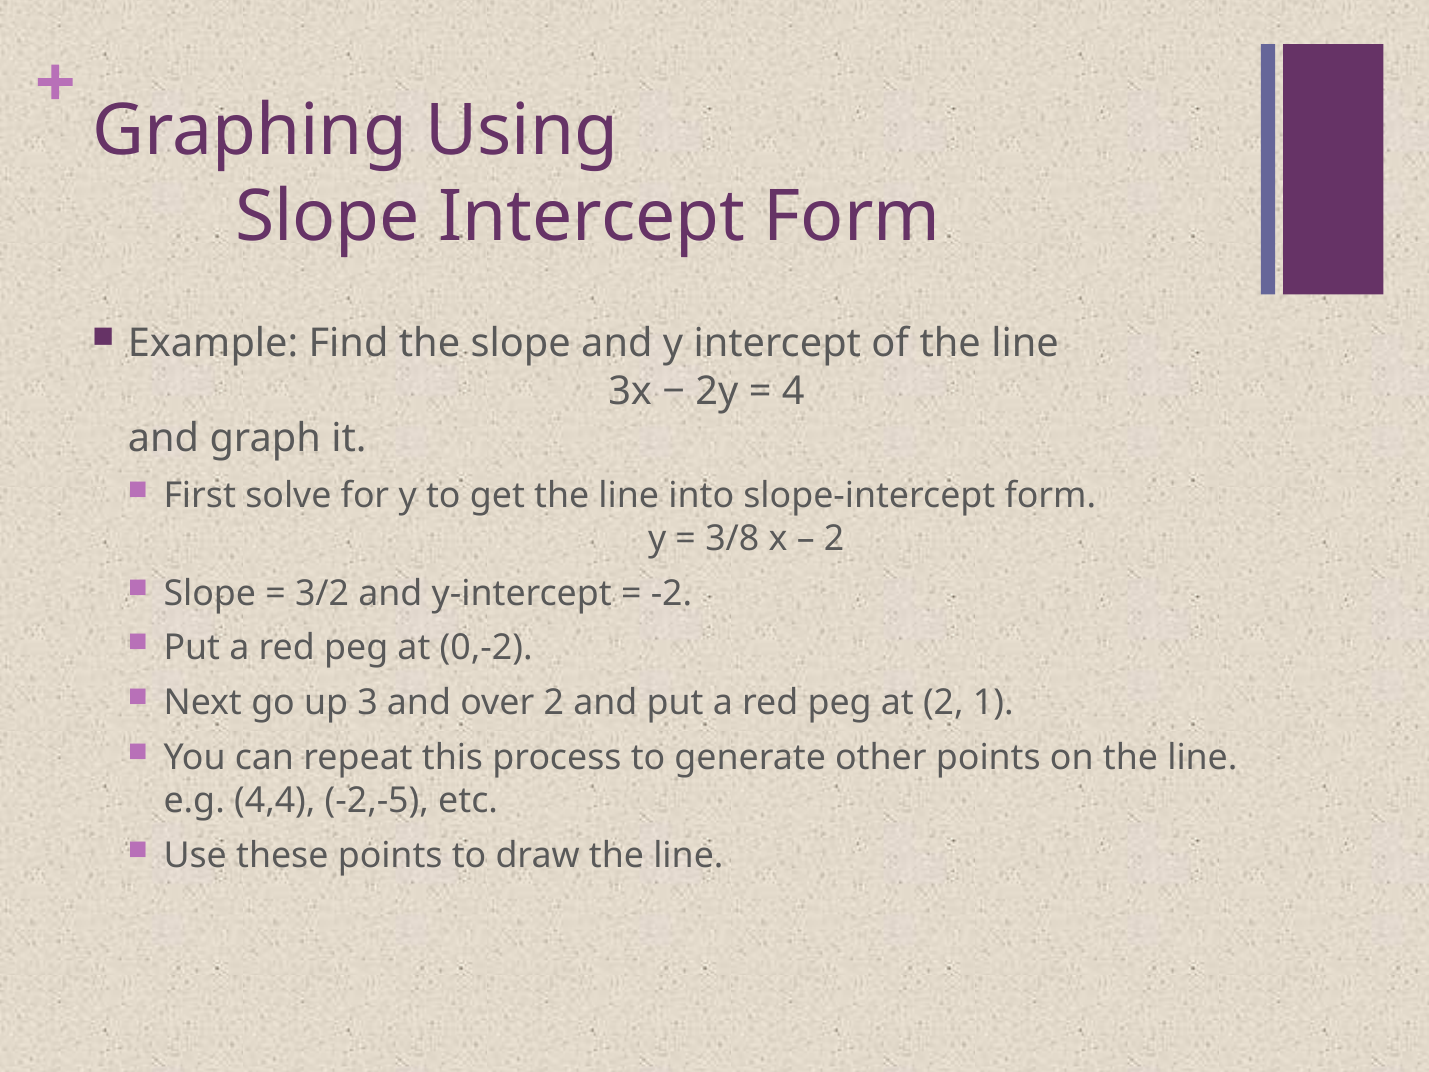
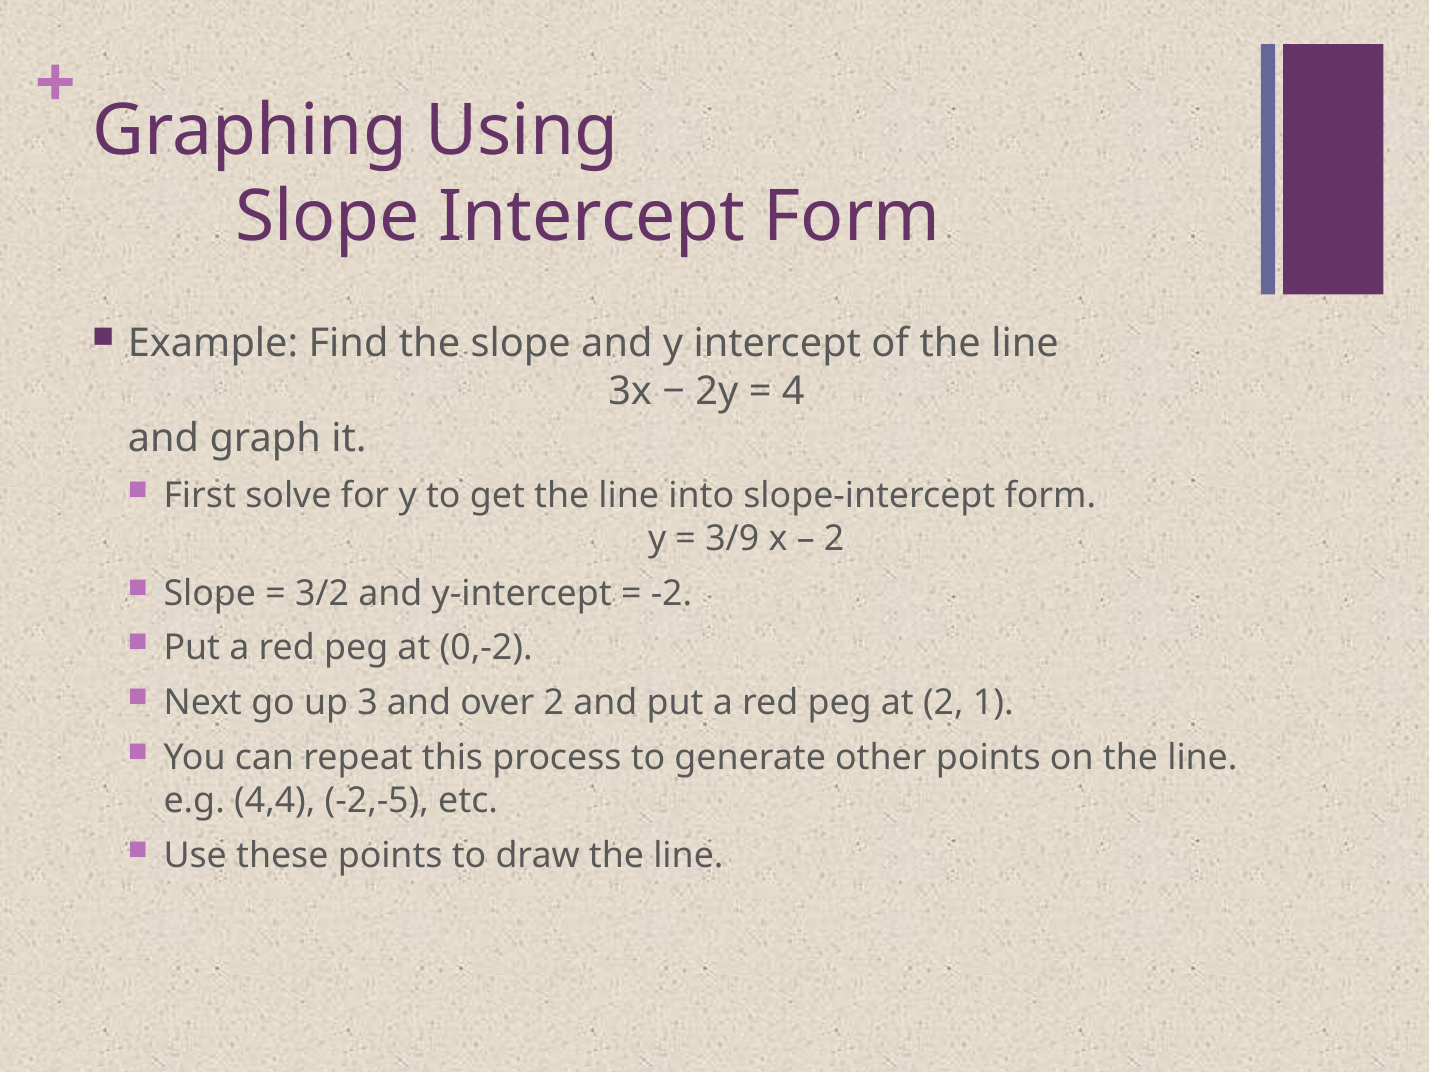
3/8: 3/8 -> 3/9
